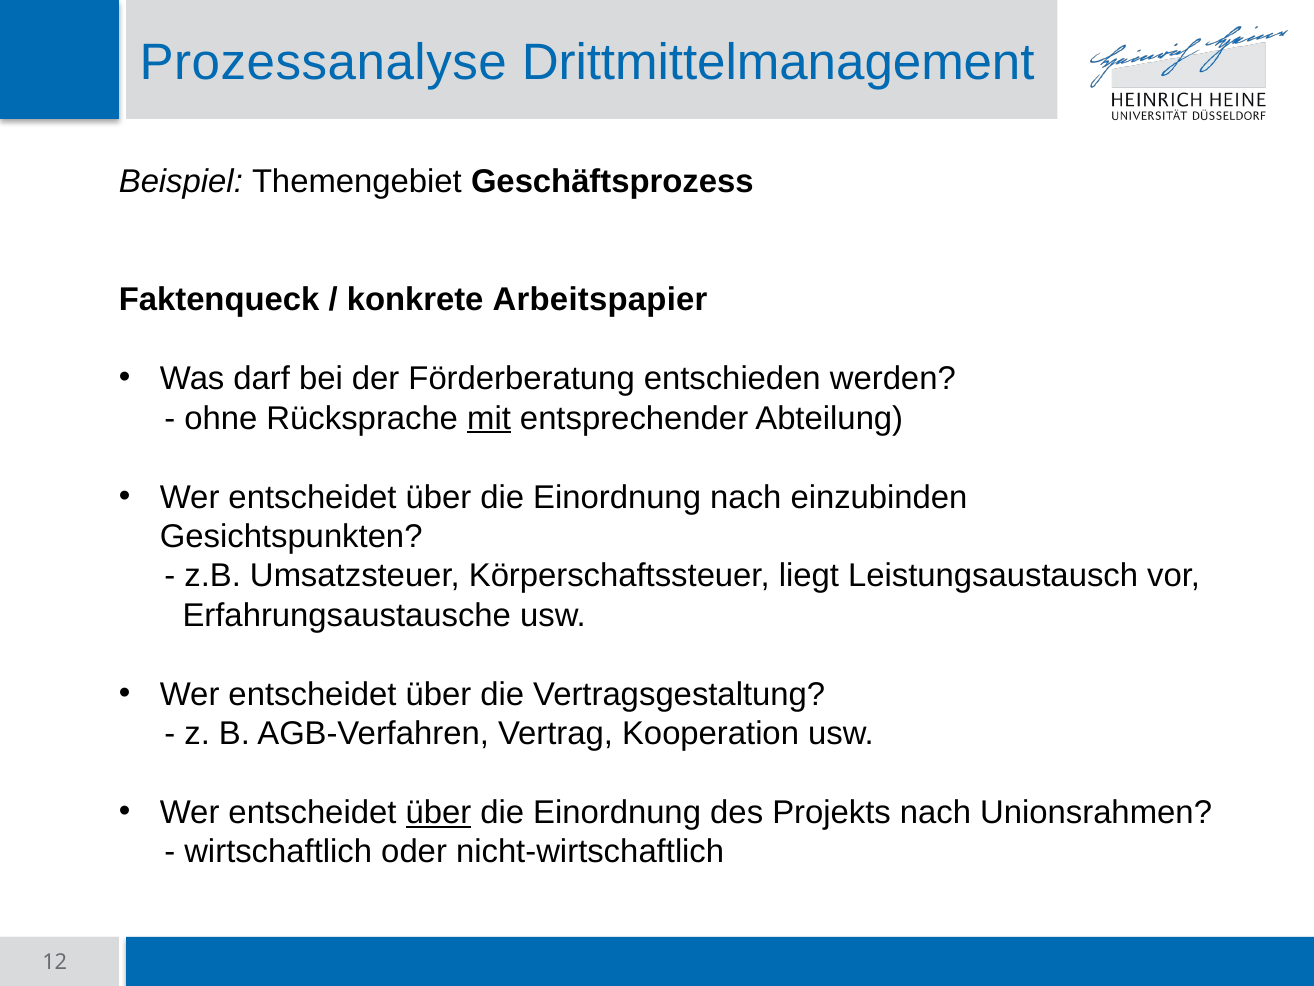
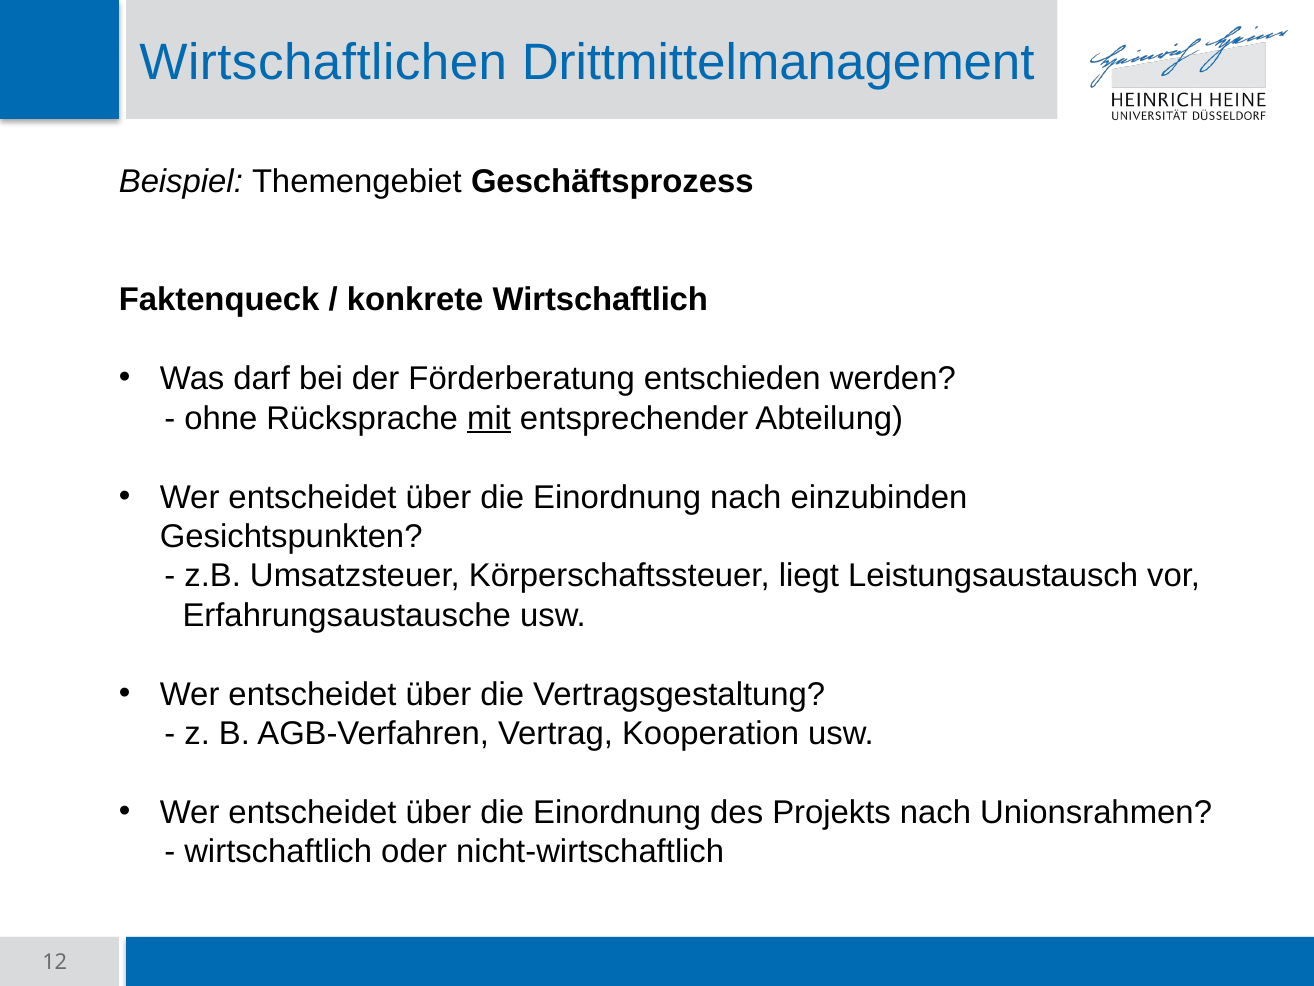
Prozessanalyse: Prozessanalyse -> Wirtschaftlichen
konkrete Arbeitspapier: Arbeitspapier -> Wirtschaftlich
über at (438, 812) underline: present -> none
